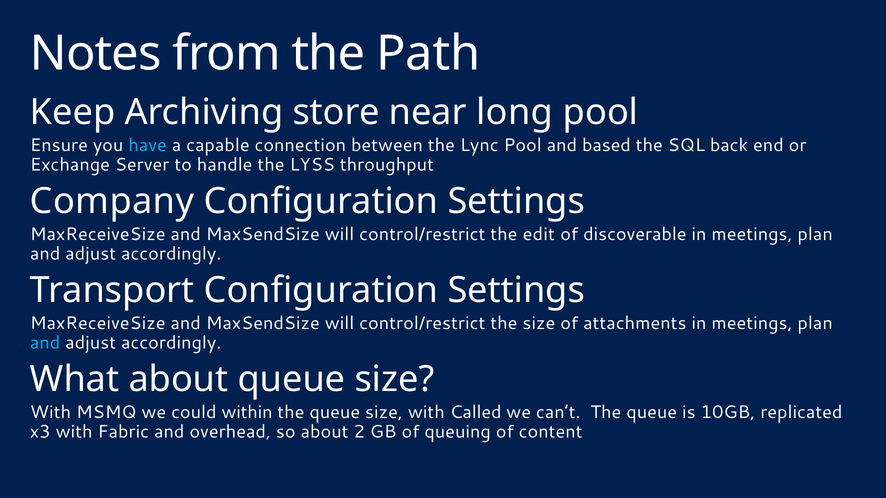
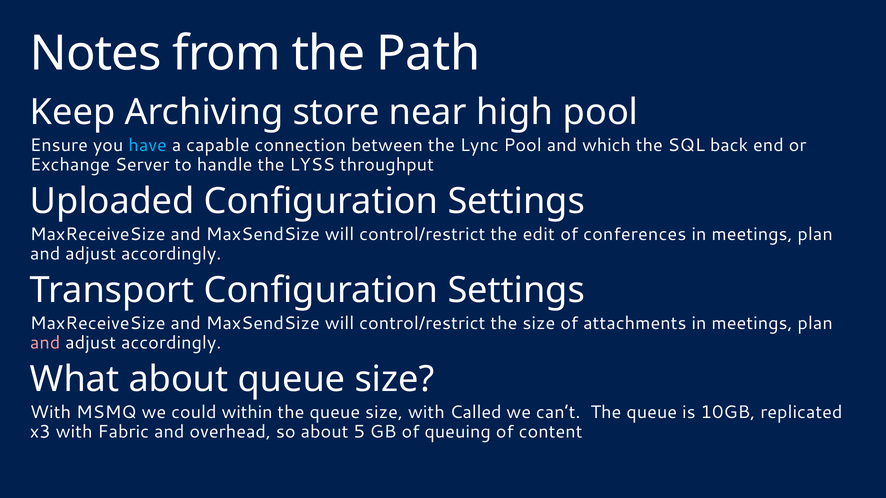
long: long -> high
based: based -> which
Company: Company -> Uploaded
discoverable: discoverable -> conferences
and at (45, 343) colour: light blue -> pink
2: 2 -> 5
